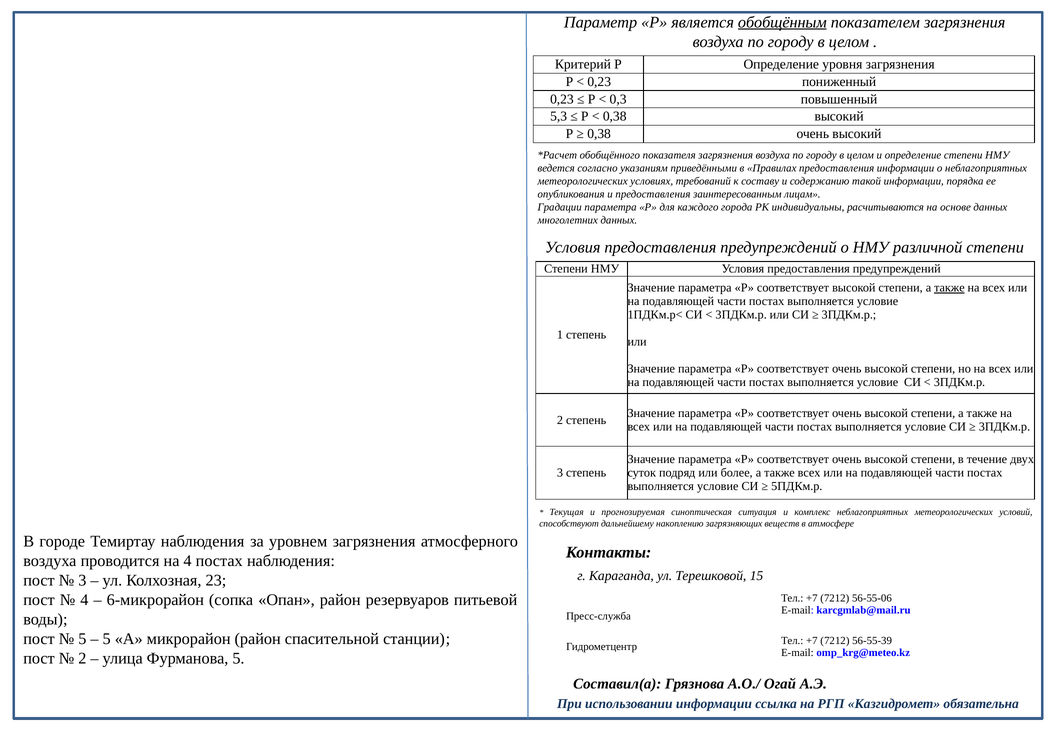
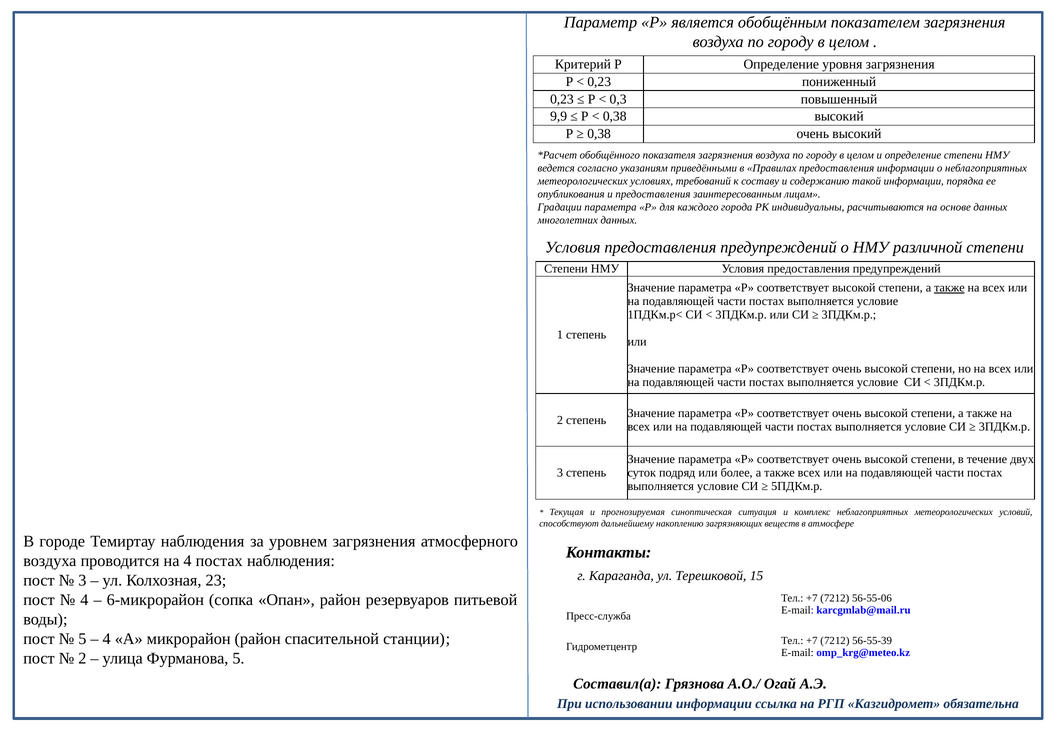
обобщённым underline: present -> none
5,3: 5,3 -> 9,9
5 at (107, 639): 5 -> 4
